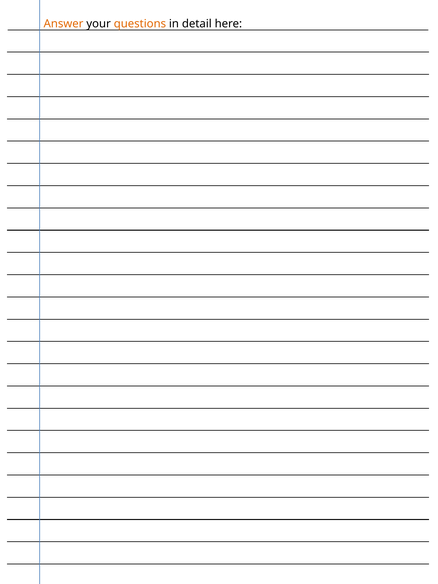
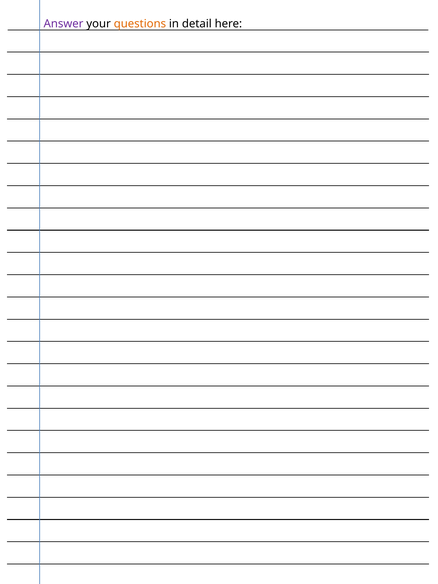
Answer colour: orange -> purple
